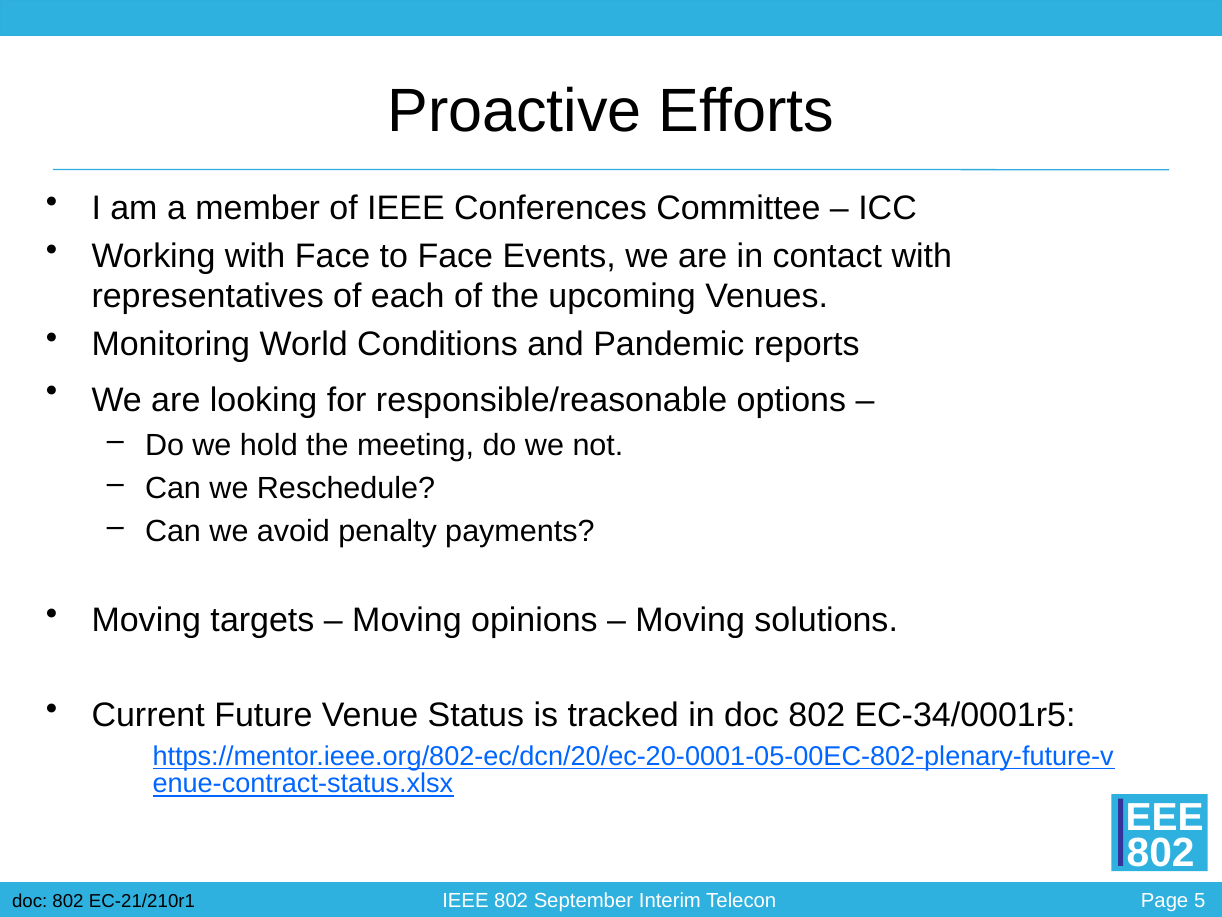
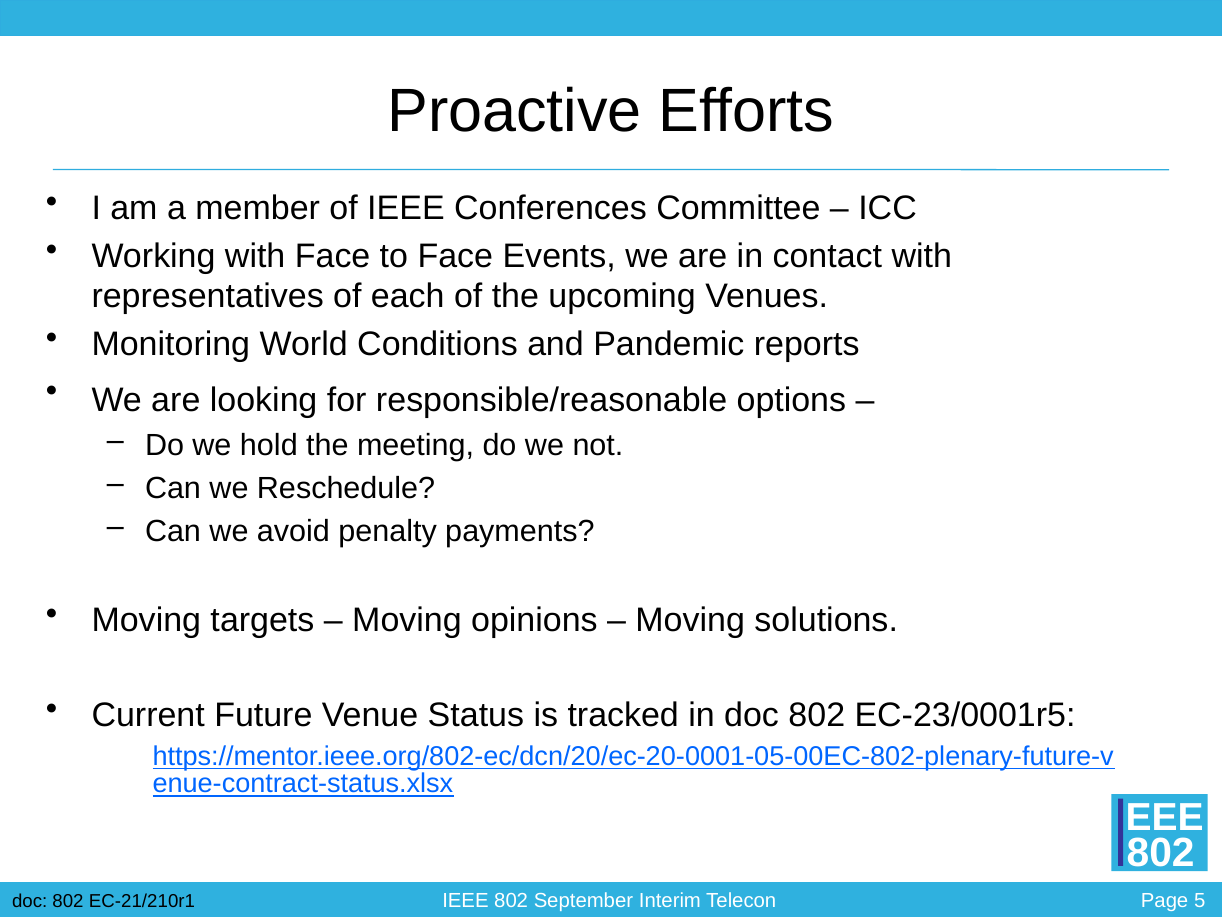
EC-34/0001r5: EC-34/0001r5 -> EC-23/0001r5
